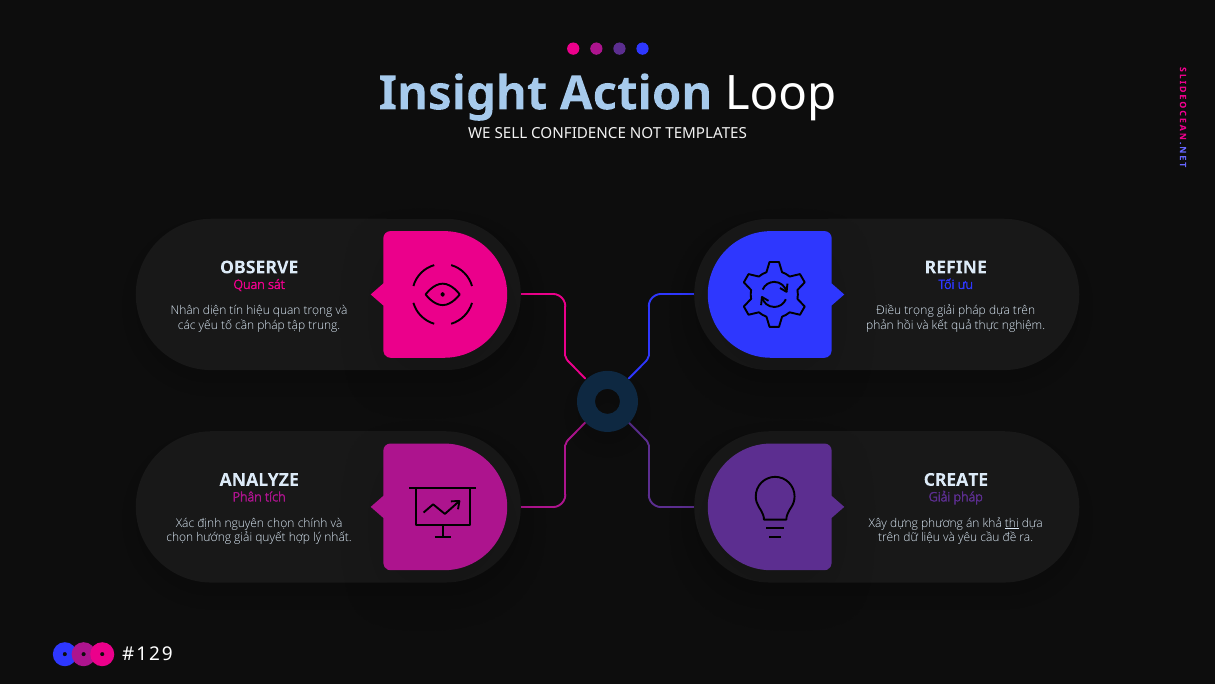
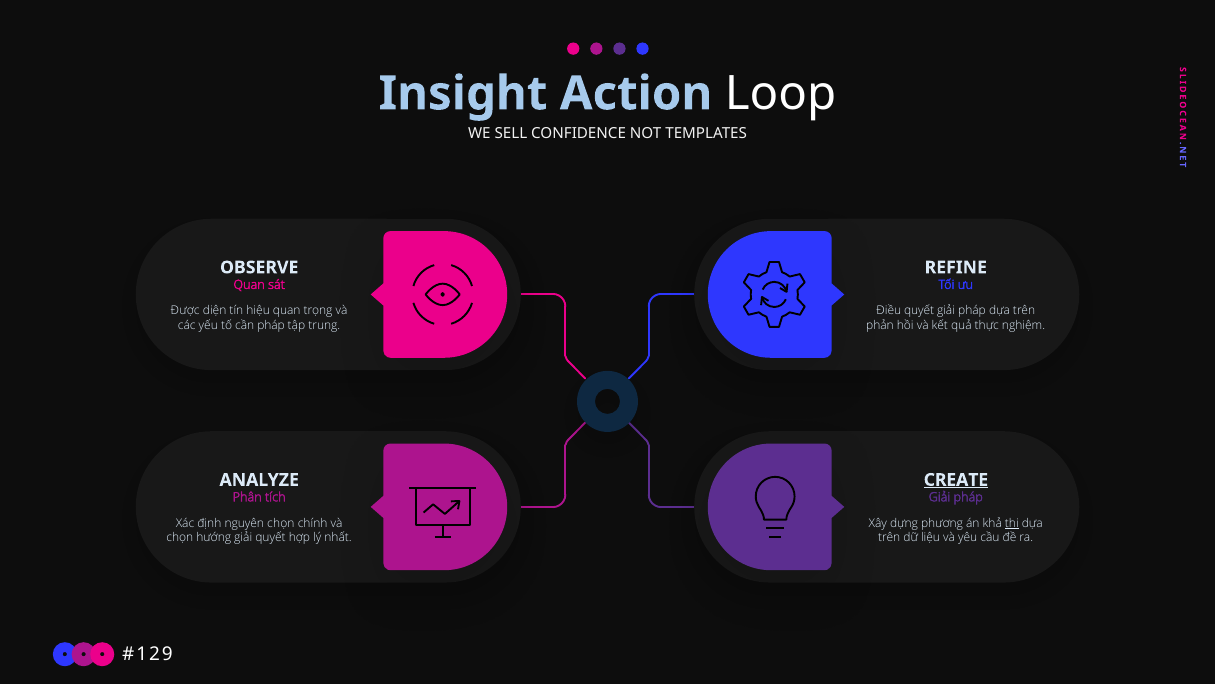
Nhân: Nhân -> Được
Điều trọng: trọng -> quyết
CREATE underline: none -> present
